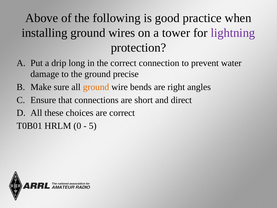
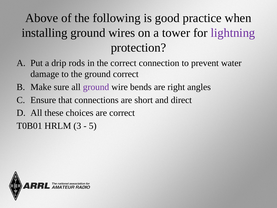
long: long -> rods
ground precise: precise -> correct
ground at (96, 87) colour: orange -> purple
0: 0 -> 3
